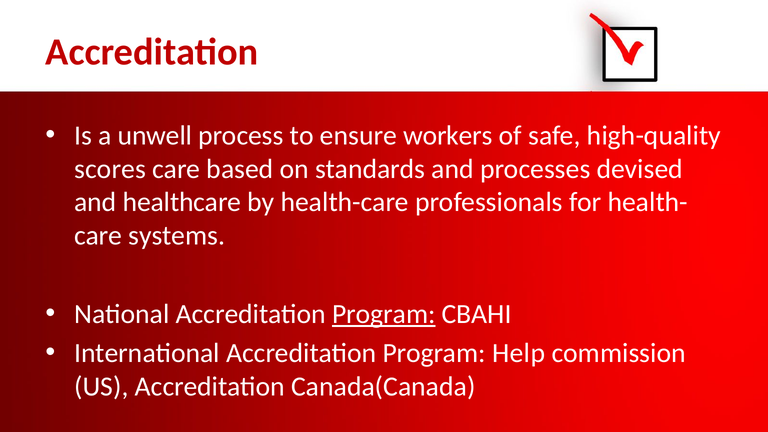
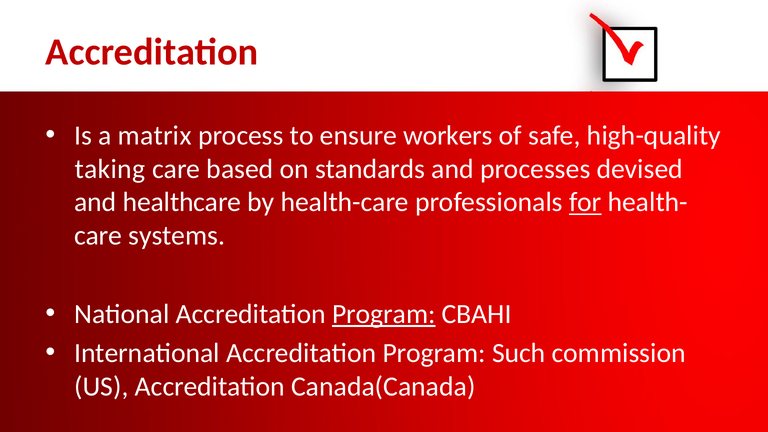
unwell: unwell -> matrix
scores: scores -> taking
for underline: none -> present
Help: Help -> Such
